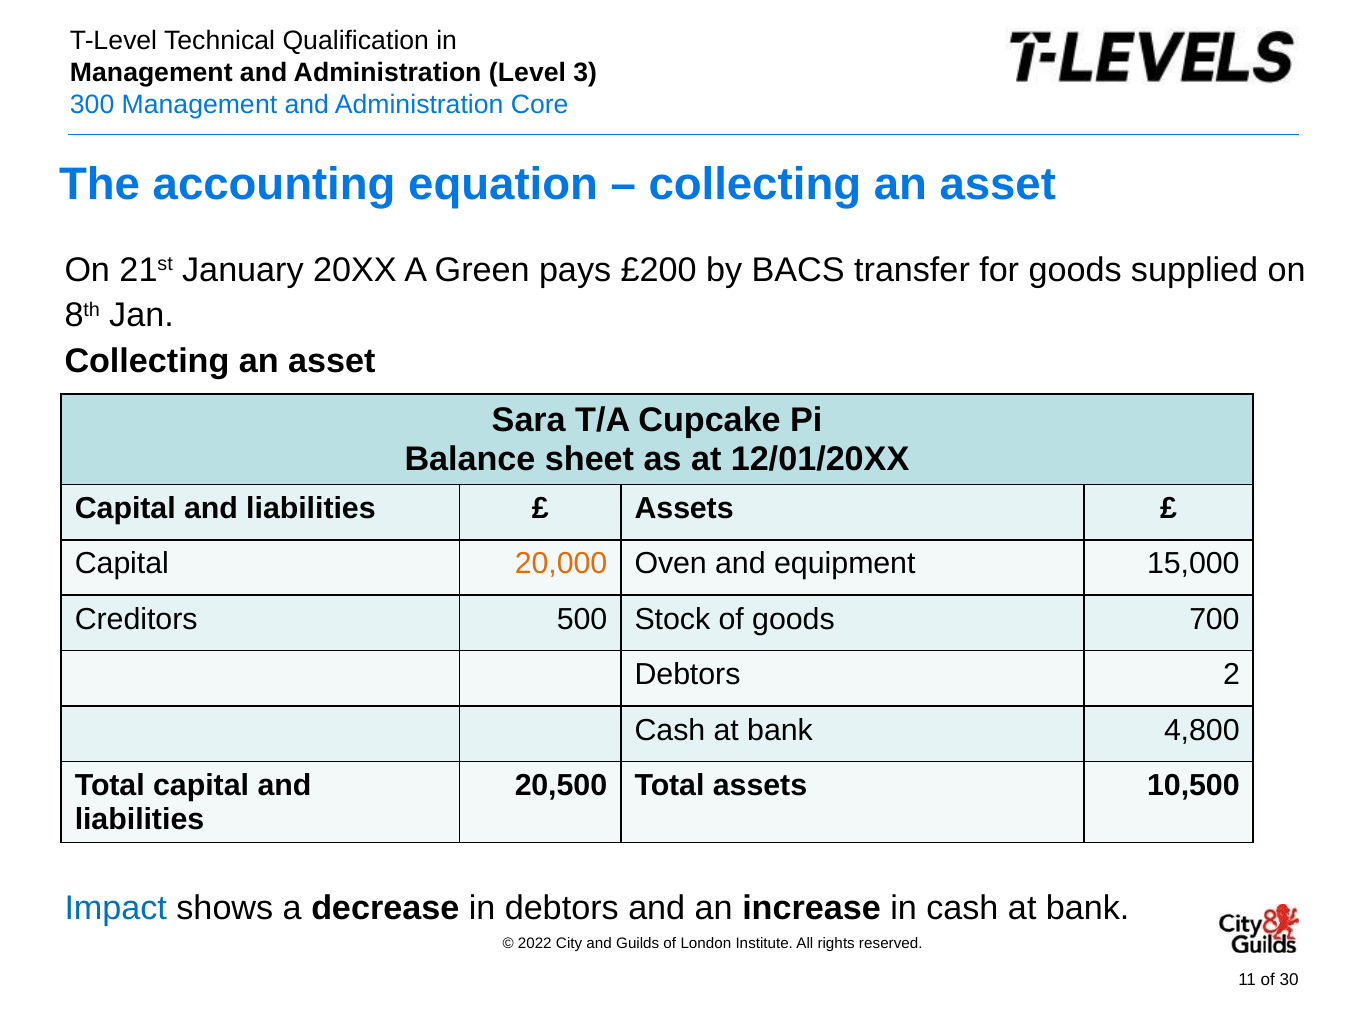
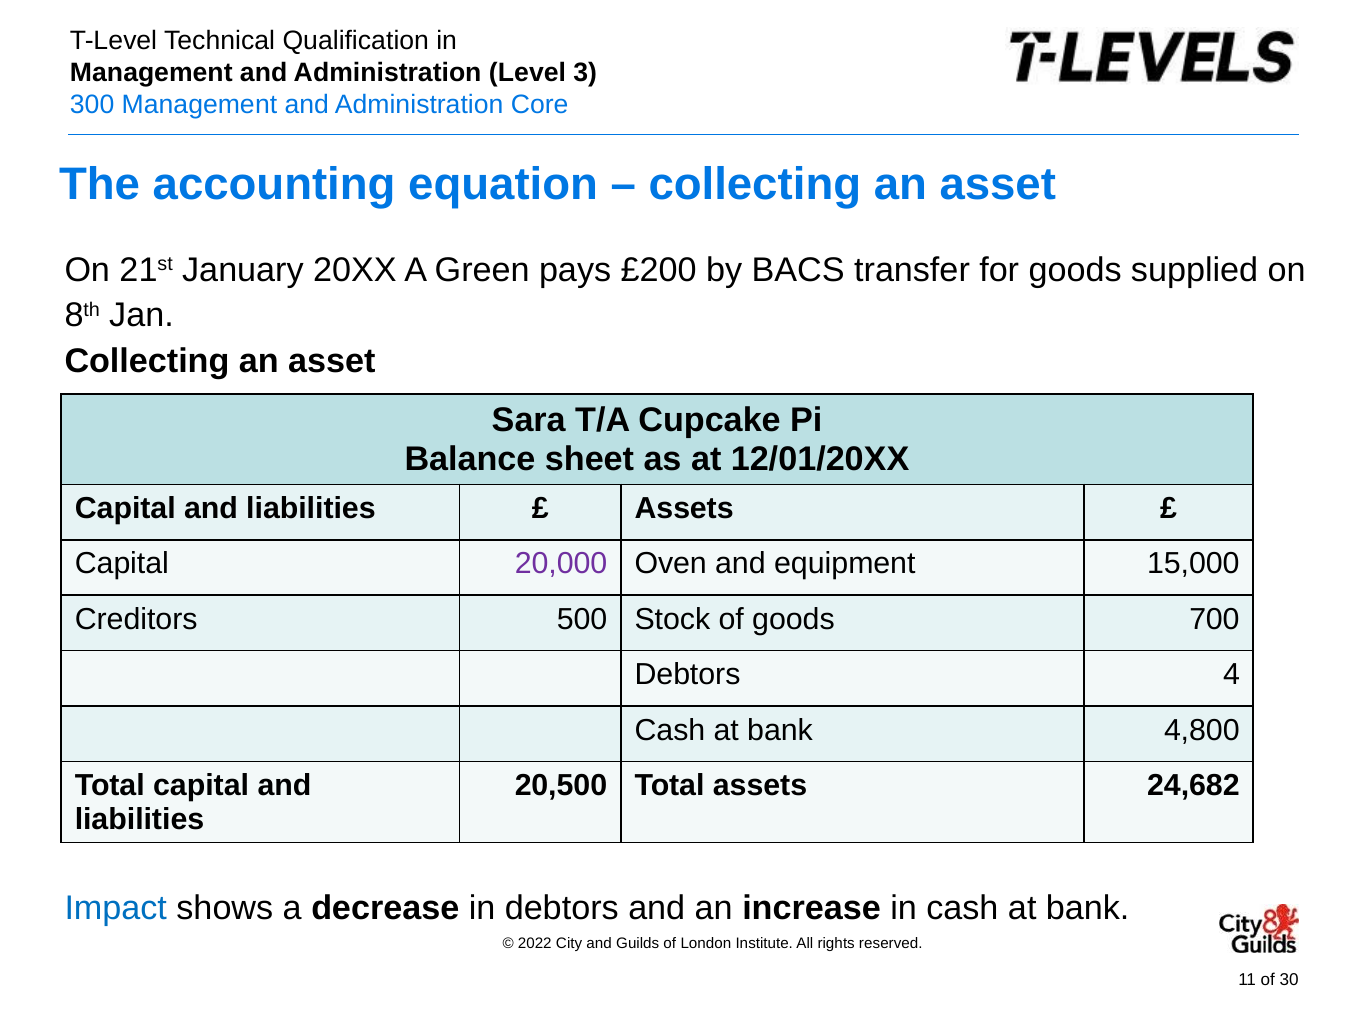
20,000 colour: orange -> purple
2: 2 -> 4
10,500: 10,500 -> 24,682
